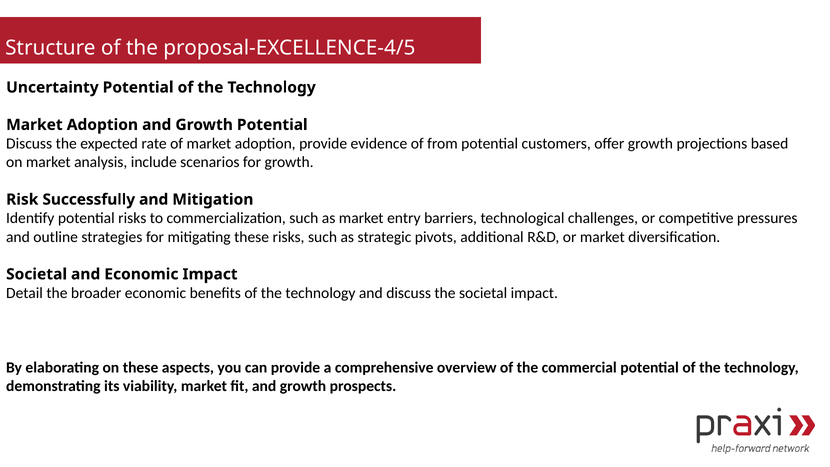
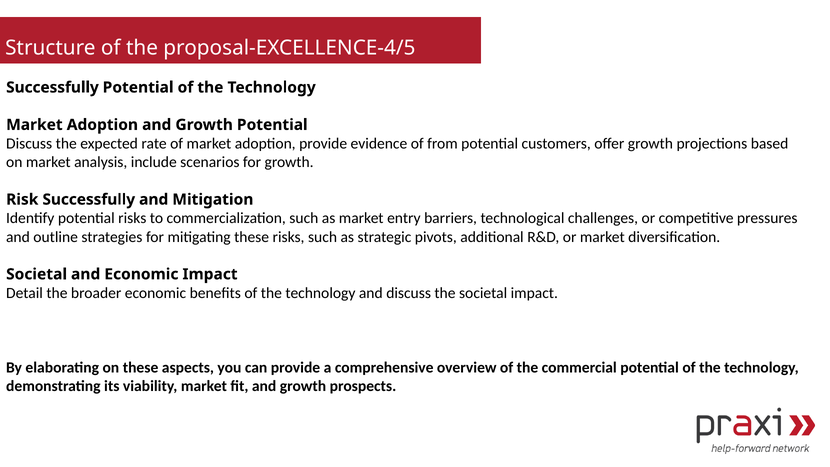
Uncertainty at (52, 87): Uncertainty -> Successfully
